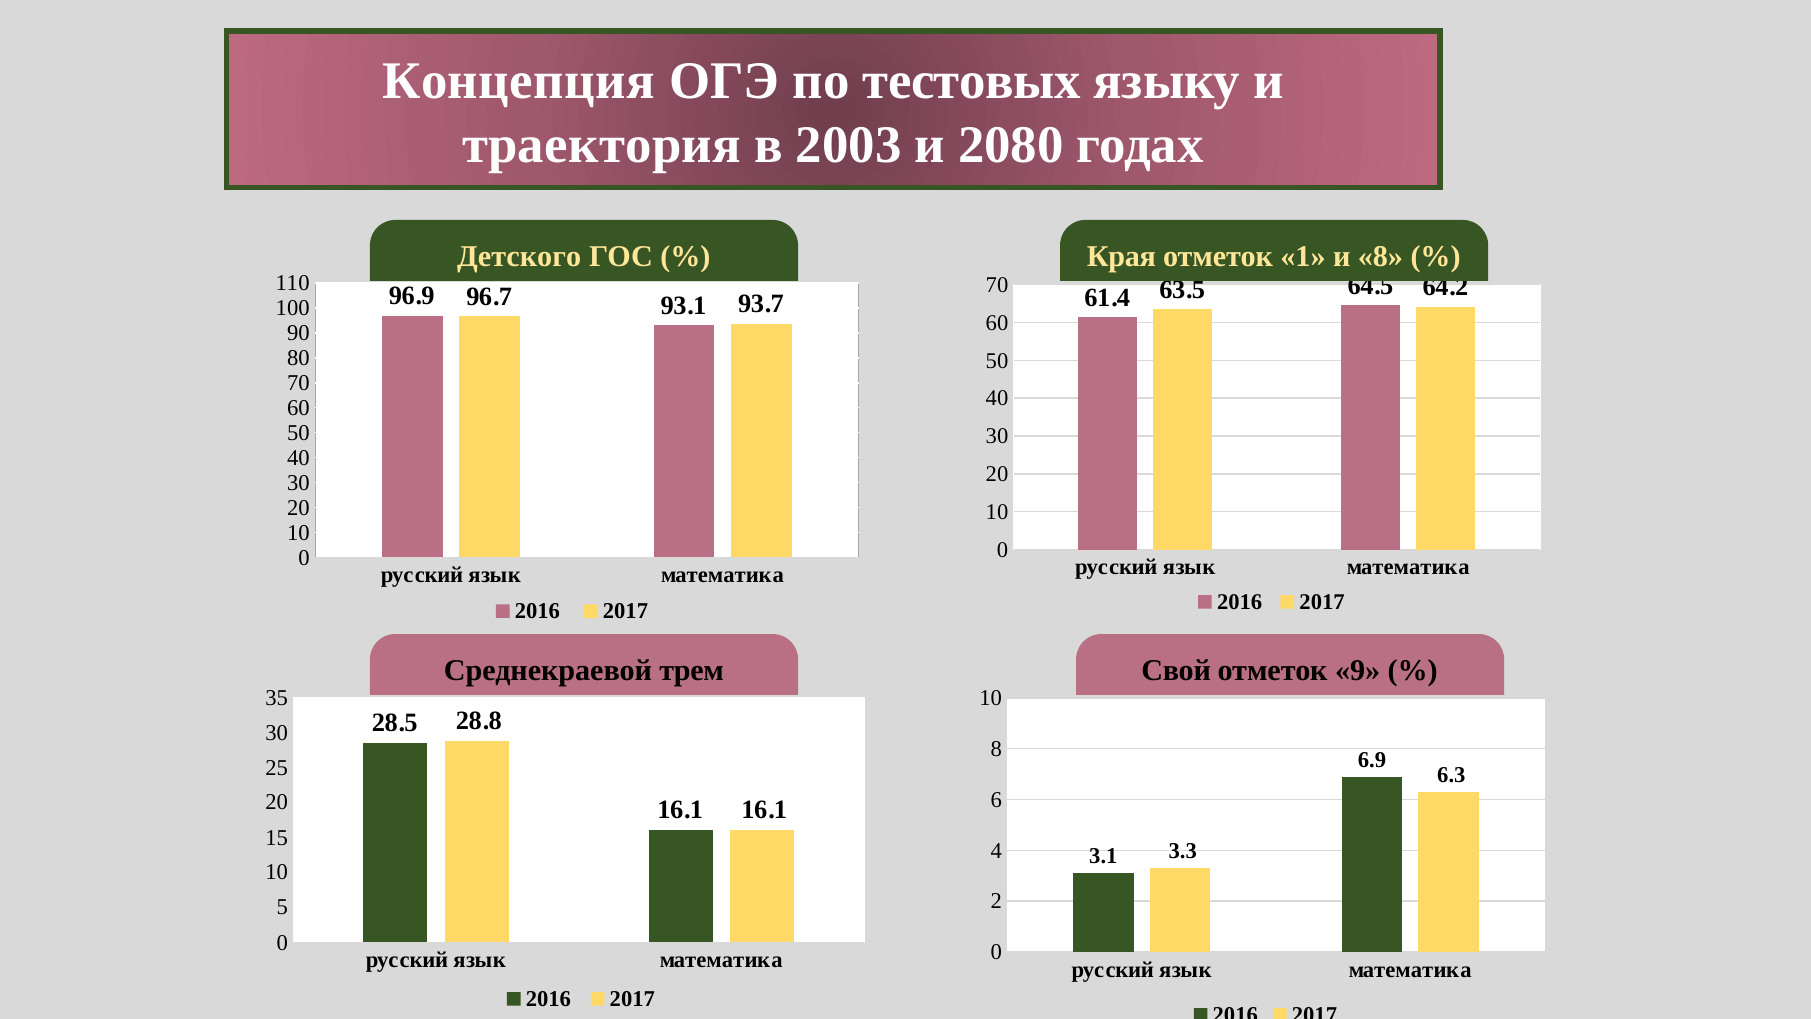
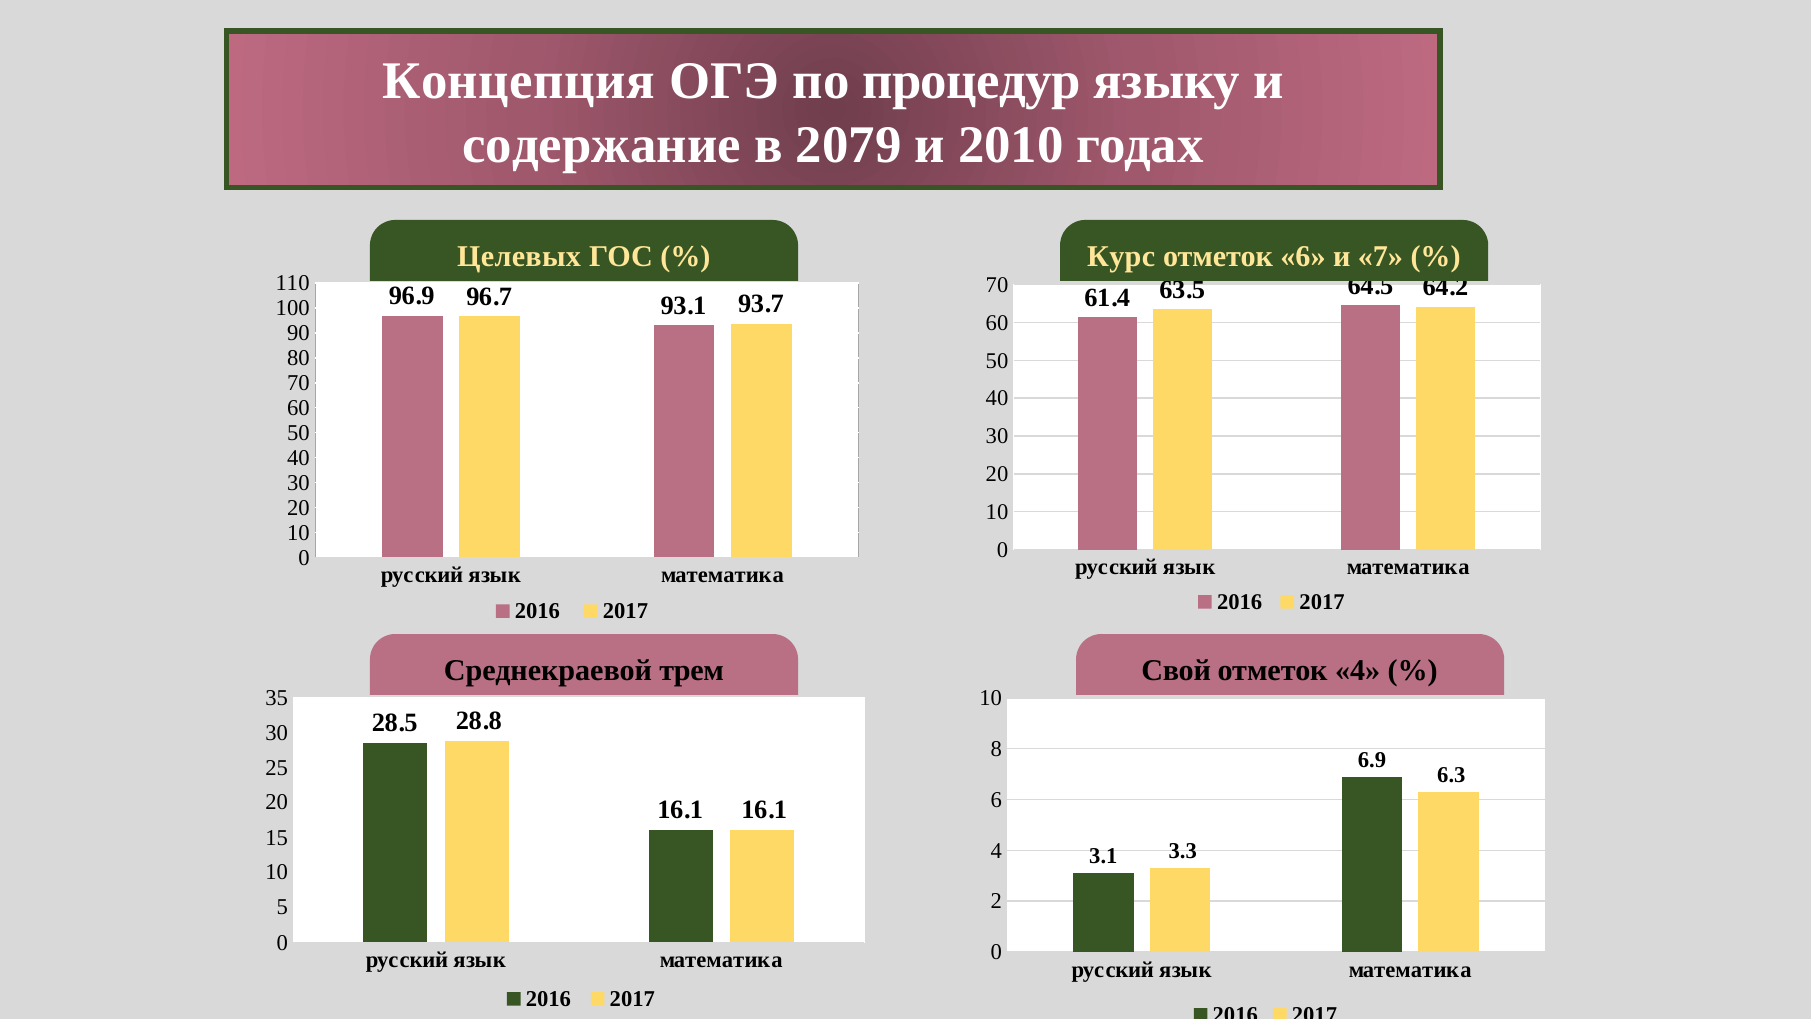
тестовых: тестовых -> процедур
траектория: траектория -> содержание
2003: 2003 -> 2079
2080: 2080 -> 2010
Детского: Детского -> Целевых
Края: Края -> Курс
отметок 1: 1 -> 6
и 8: 8 -> 7
отметок 9: 9 -> 4
